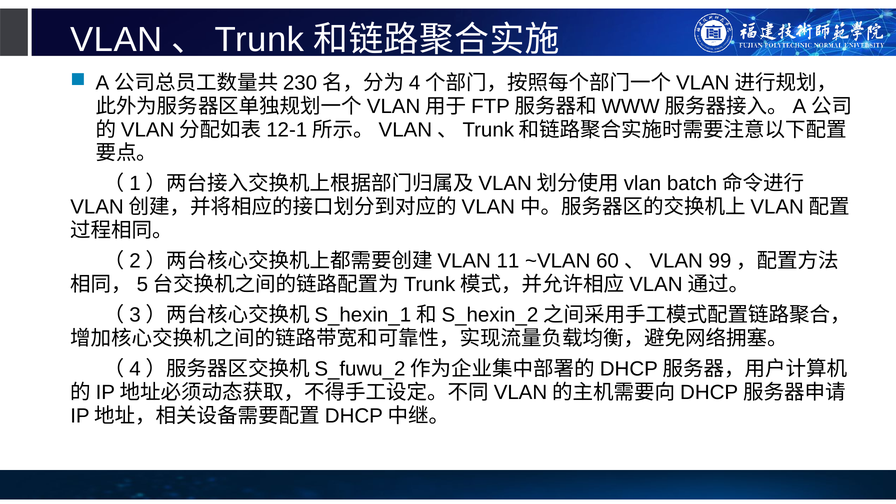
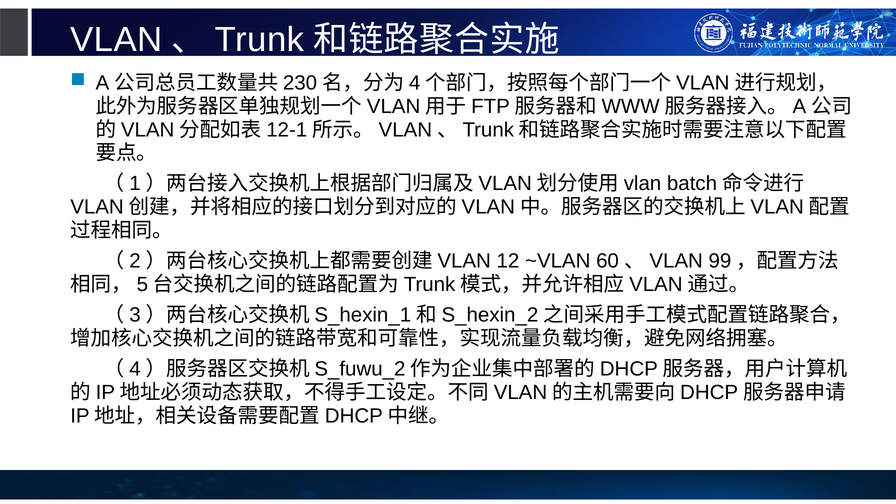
11: 11 -> 12
